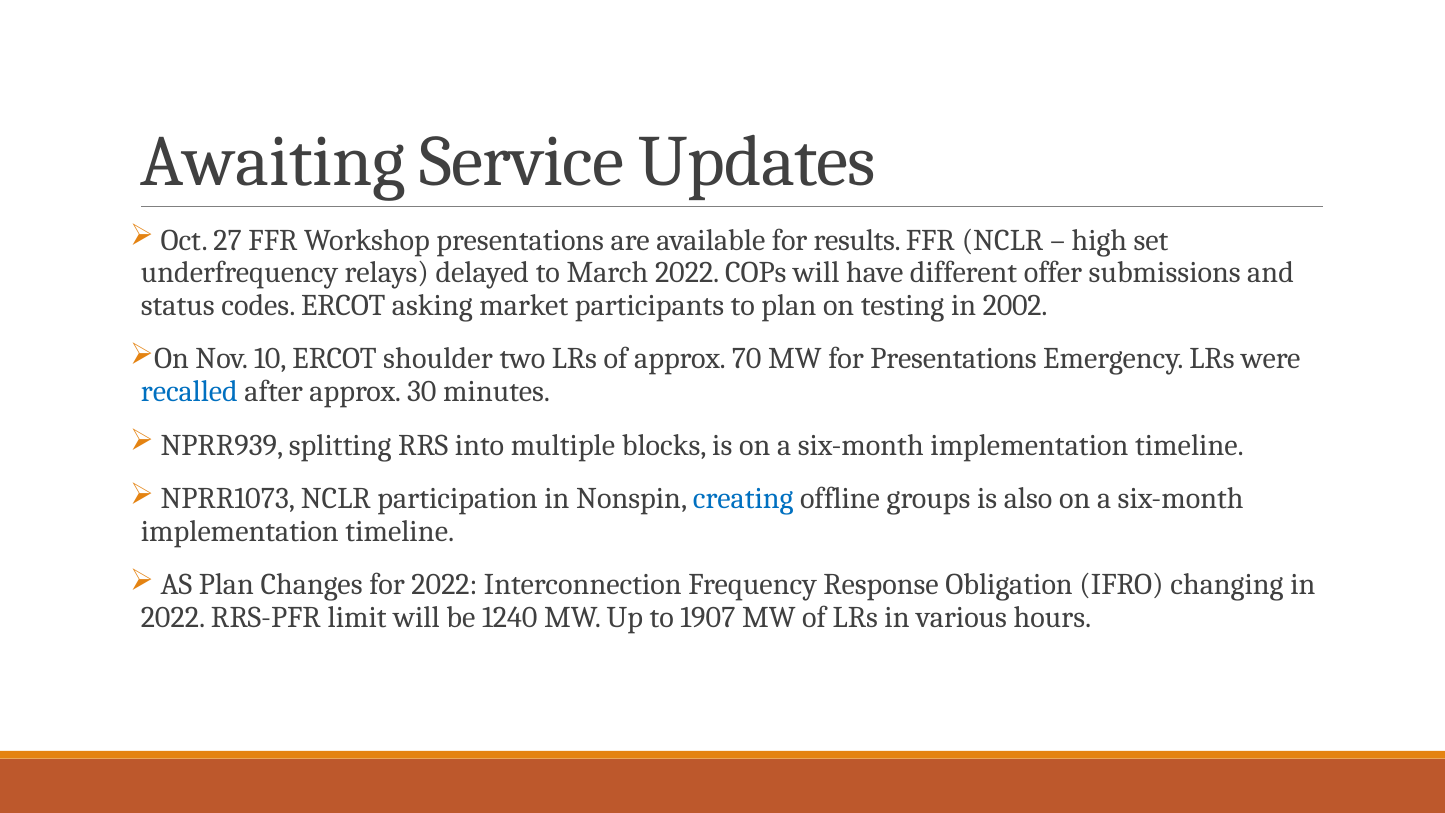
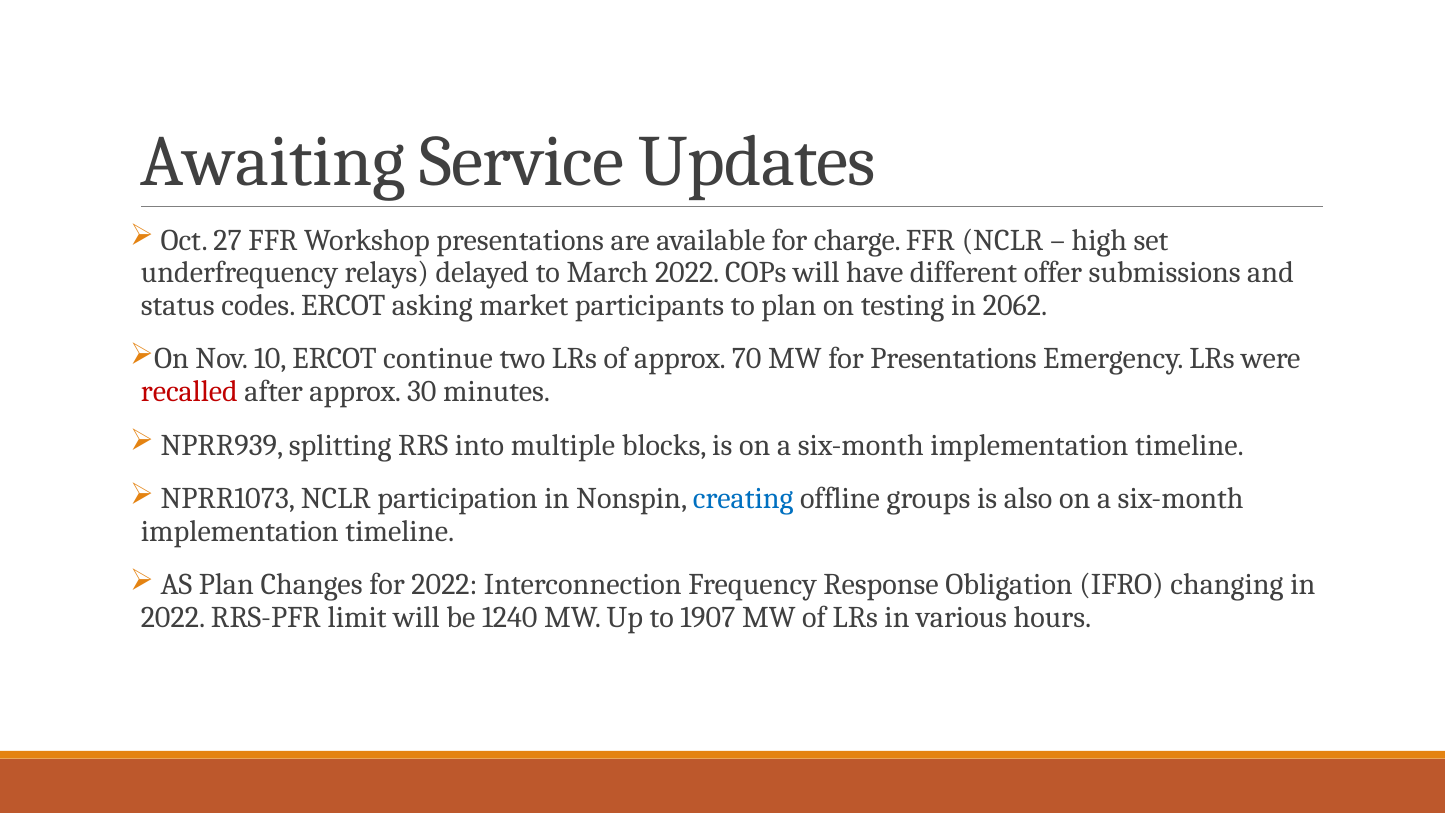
results: results -> charge
2002: 2002 -> 2062
shoulder: shoulder -> continue
recalled colour: blue -> red
